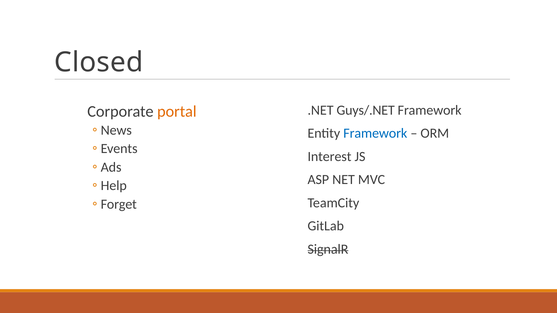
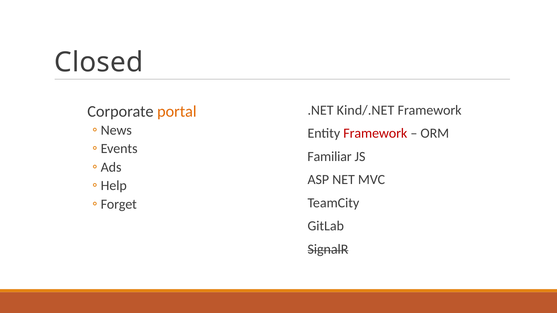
Guys/.NET: Guys/.NET -> Kind/.NET
Framework at (375, 134) colour: blue -> red
Interest: Interest -> Familiar
